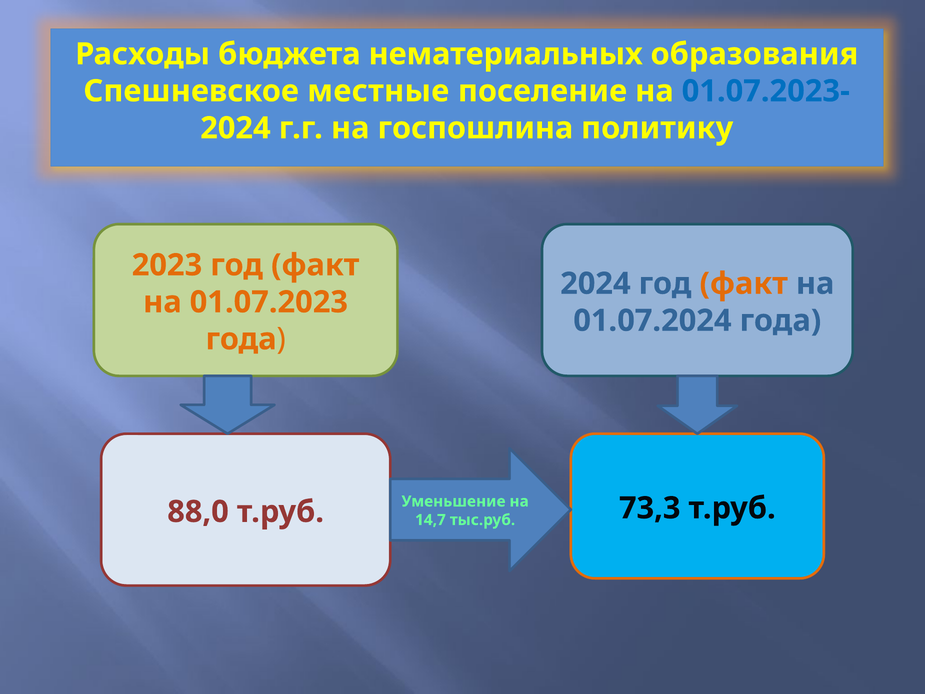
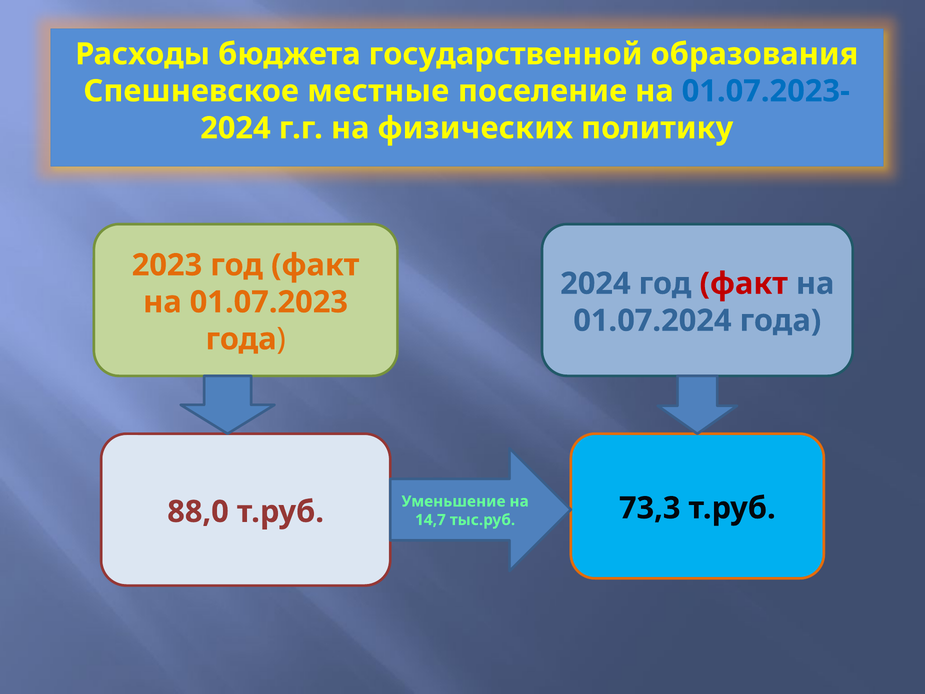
нематериальных: нематериальных -> государственной
госпошлина: госпошлина -> физических
факт at (744, 284) colour: orange -> red
